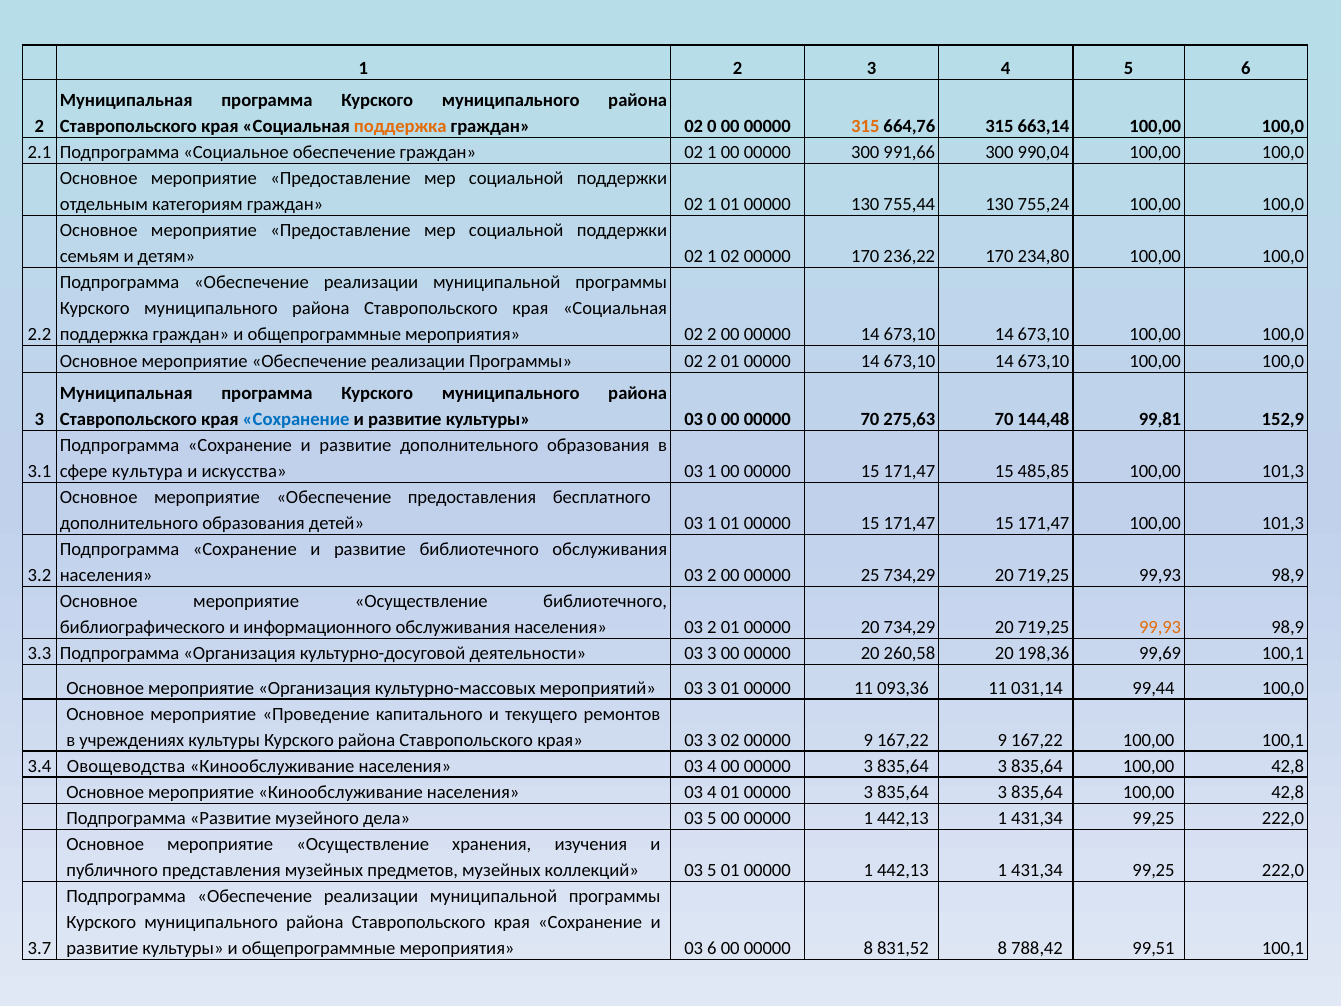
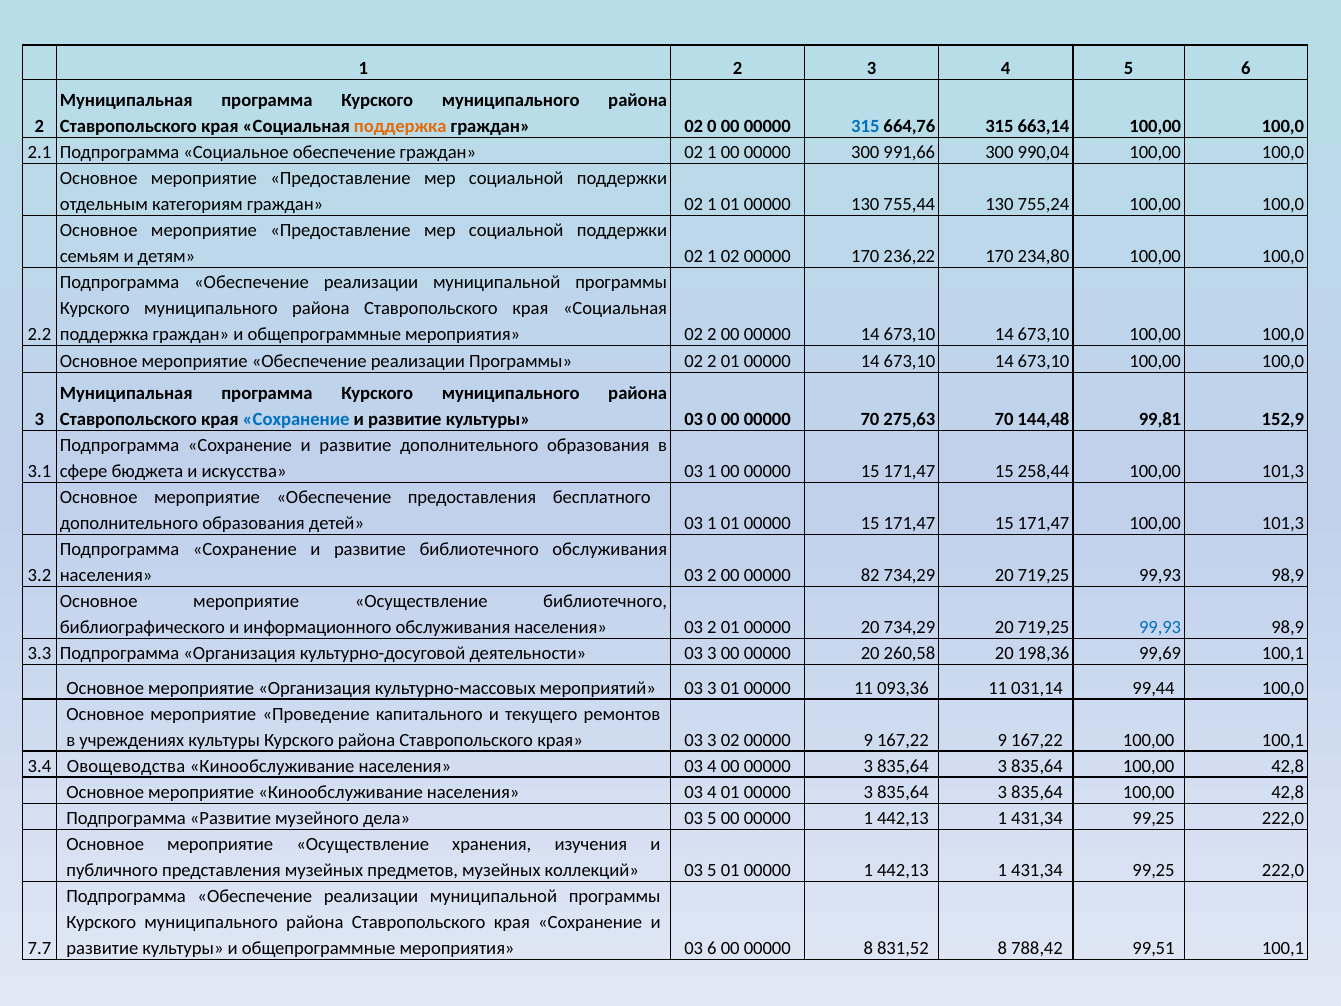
315 at (865, 126) colour: orange -> blue
культура: культура -> бюджета
485,85: 485,85 -> 258,44
25: 25 -> 82
99,93 at (1160, 627) colour: orange -> blue
3.7: 3.7 -> 7.7
